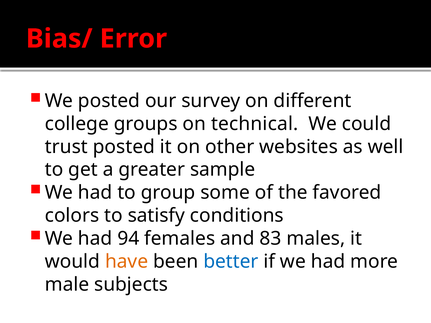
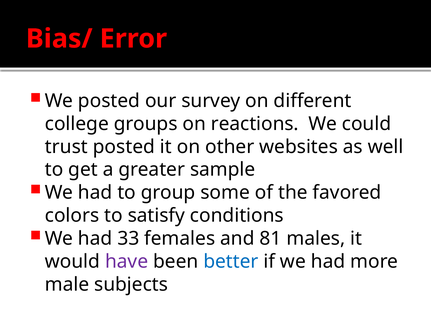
technical: technical -> reactions
94: 94 -> 33
83: 83 -> 81
have colour: orange -> purple
